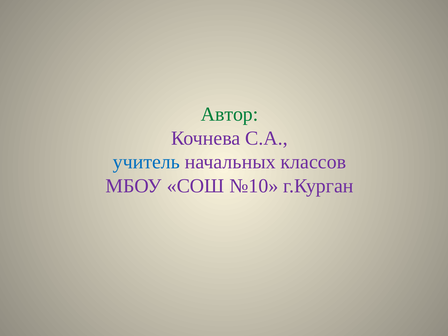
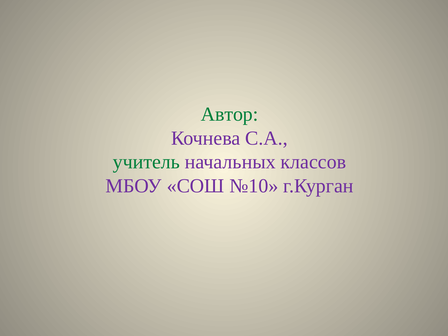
учитель colour: blue -> green
